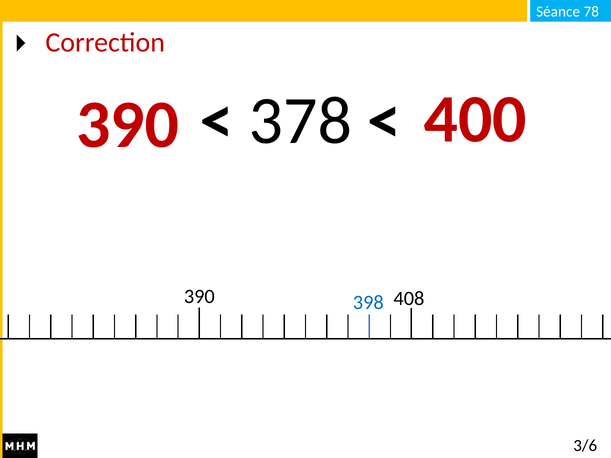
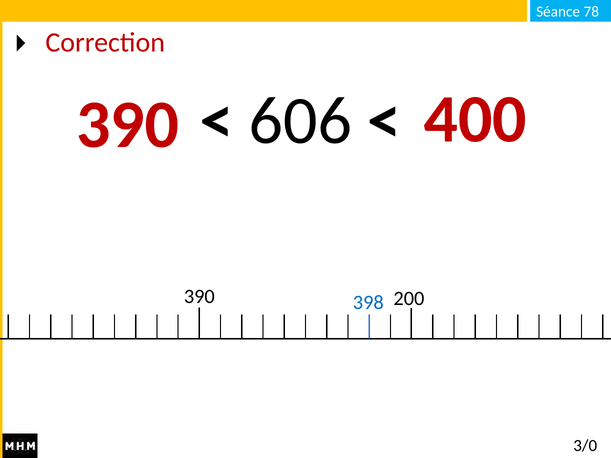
378: 378 -> 606
408: 408 -> 200
3/6: 3/6 -> 3/0
